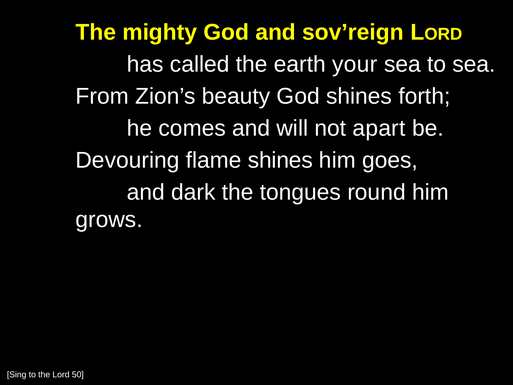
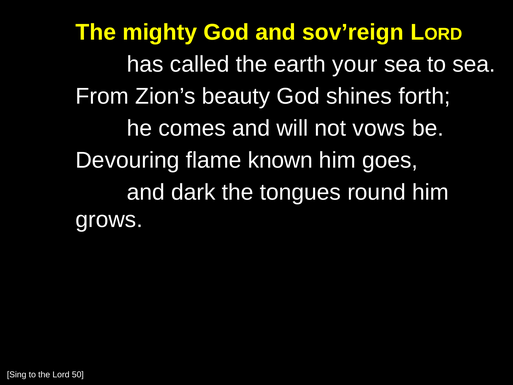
apart: apart -> vows
flame shines: shines -> known
